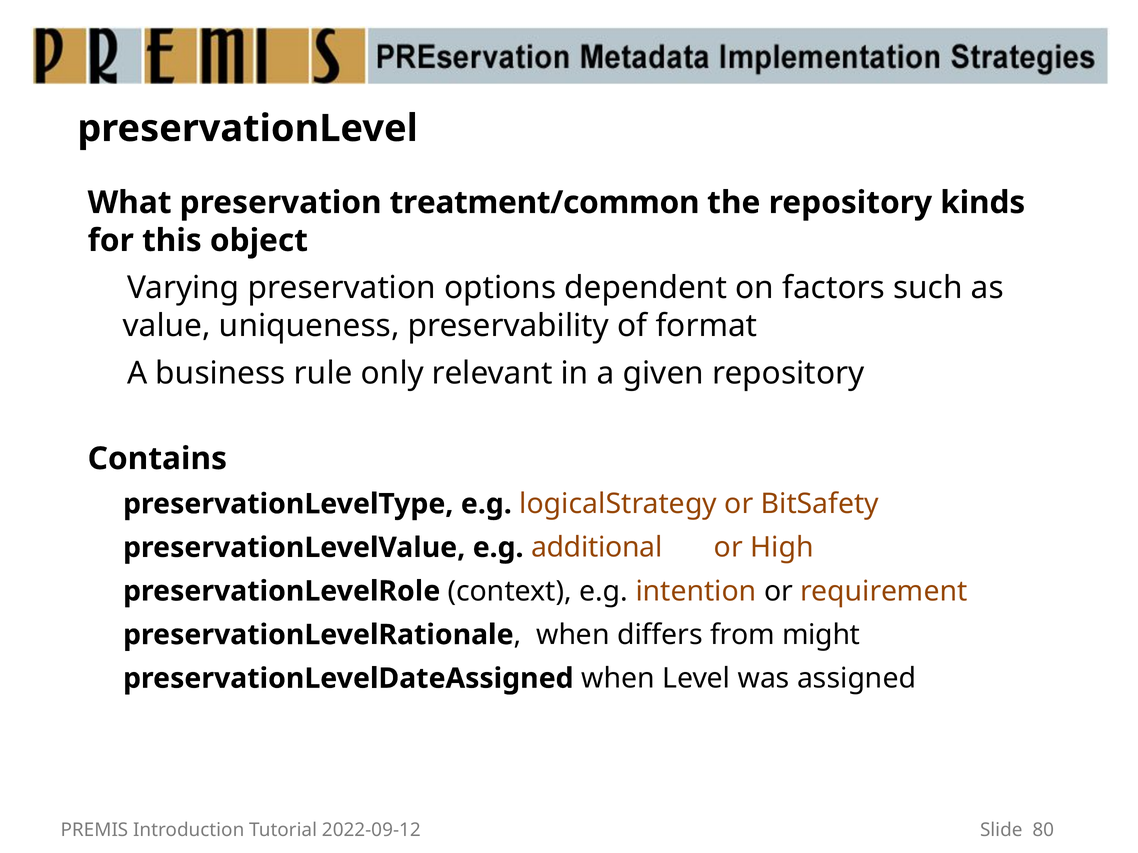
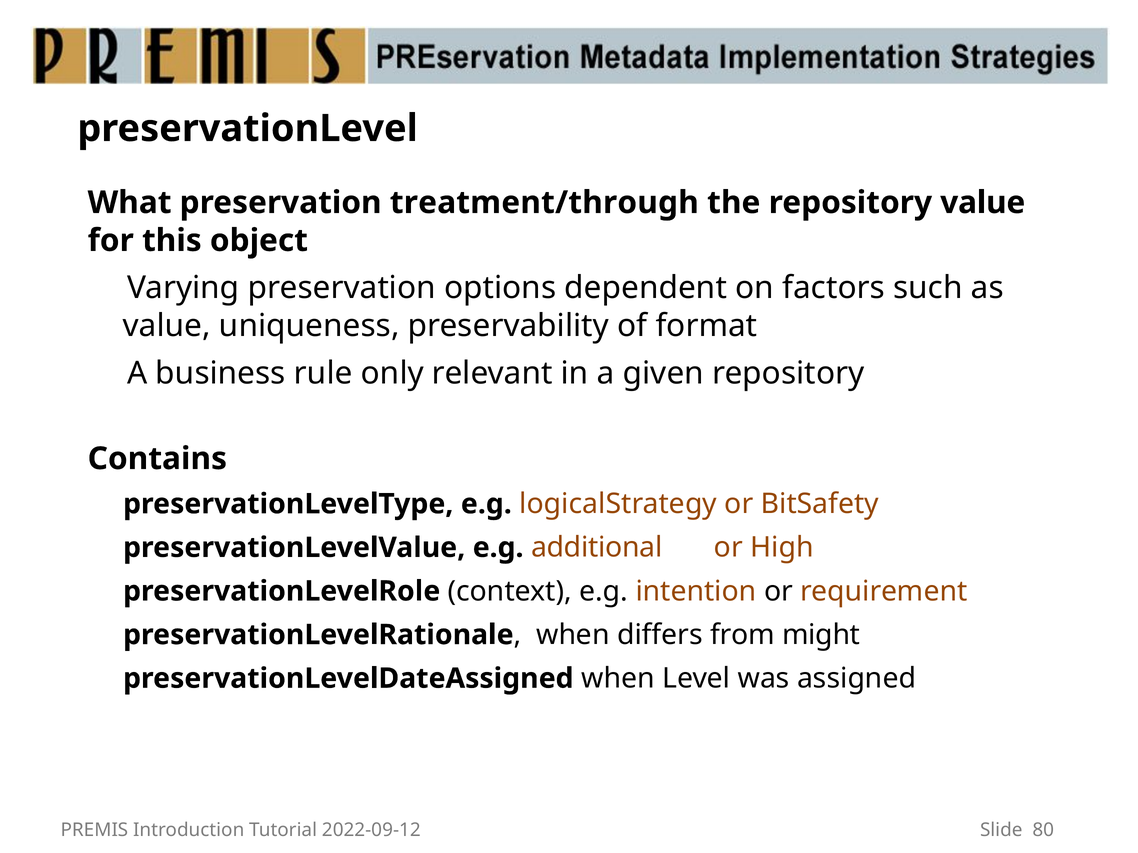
treatment/common: treatment/common -> treatment/through
repository kinds: kinds -> value
